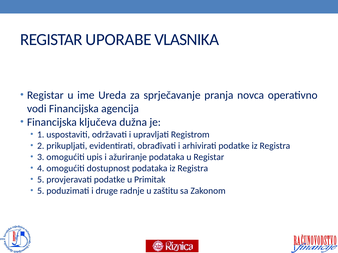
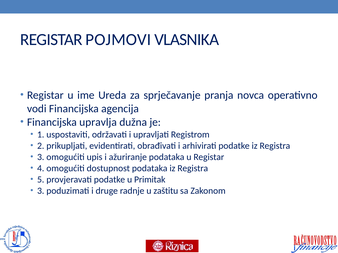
UPORABE: UPORABE -> POJMOVI
ključeva: ključeva -> upravlja
5 at (41, 191): 5 -> 3
